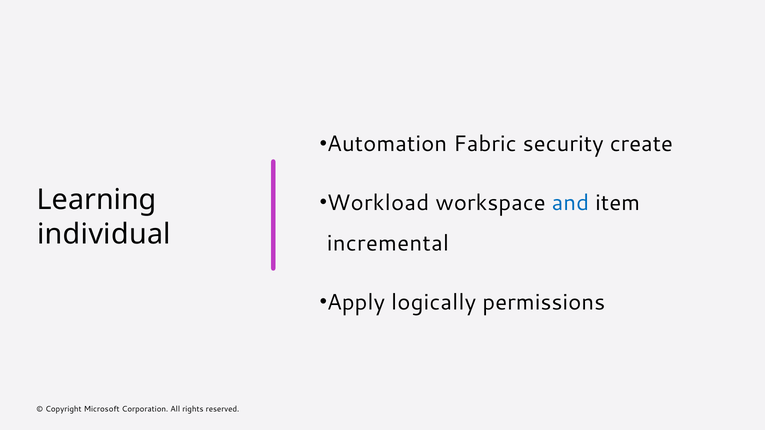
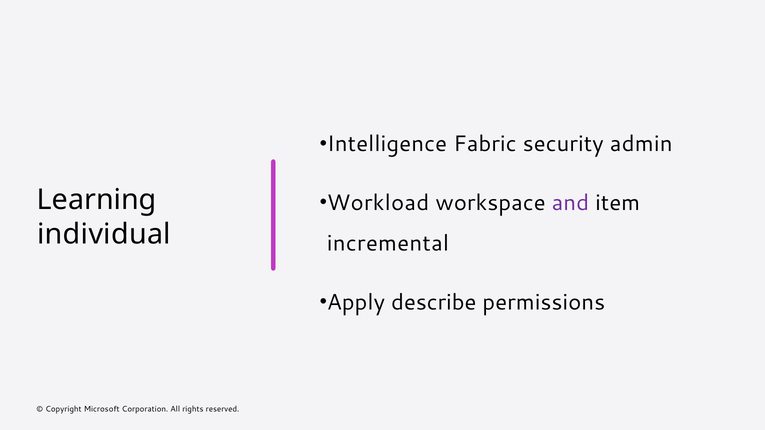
Automation: Automation -> Intelligence
create: create -> admin
and colour: blue -> purple
logically: logically -> describe
